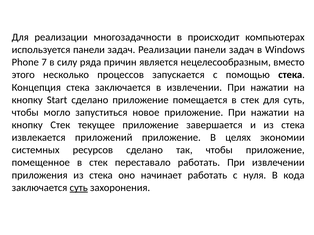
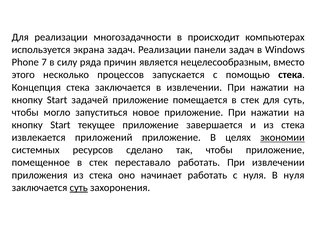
используется панели: панели -> экрана
Start сделано: сделано -> задачей
Стек at (60, 125): Стек -> Start
экономии underline: none -> present
В кода: кода -> нуля
